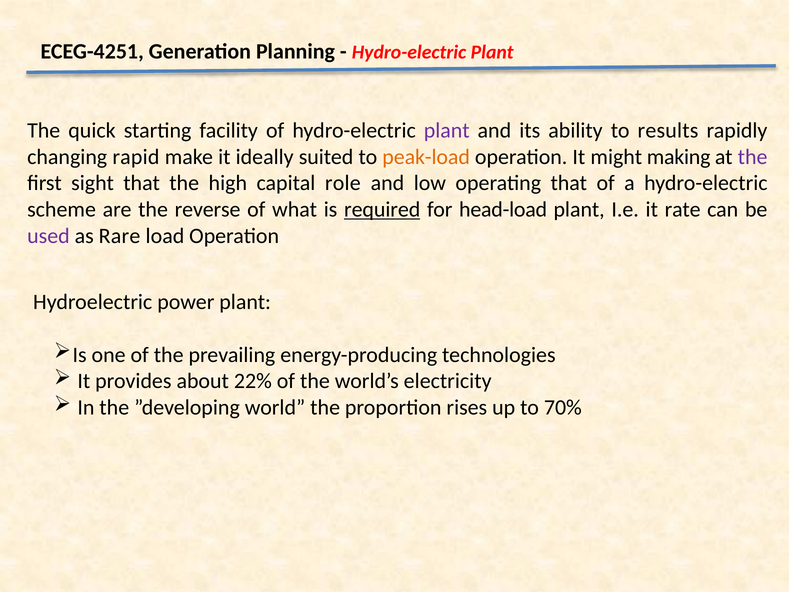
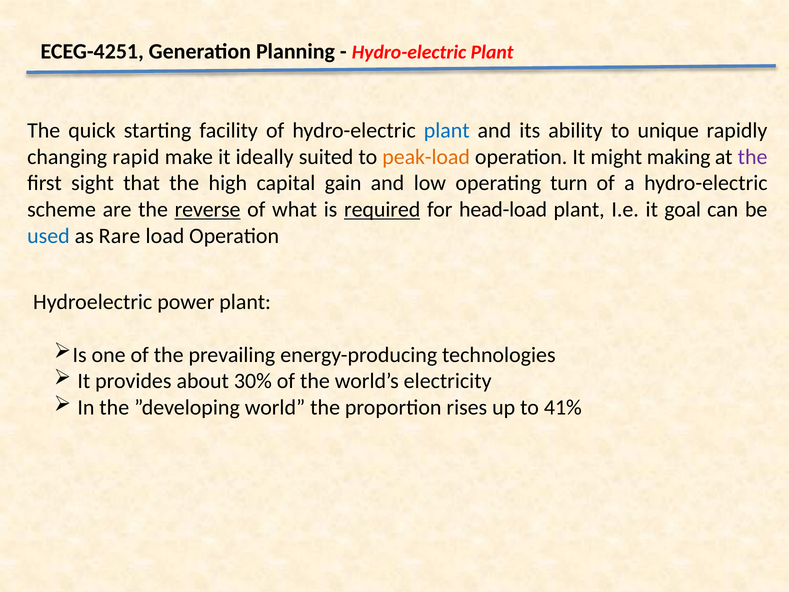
plant at (447, 130) colour: purple -> blue
results: results -> unique
role: role -> gain
operating that: that -> turn
reverse underline: none -> present
rate: rate -> goal
used colour: purple -> blue
22%: 22% -> 30%
70%: 70% -> 41%
